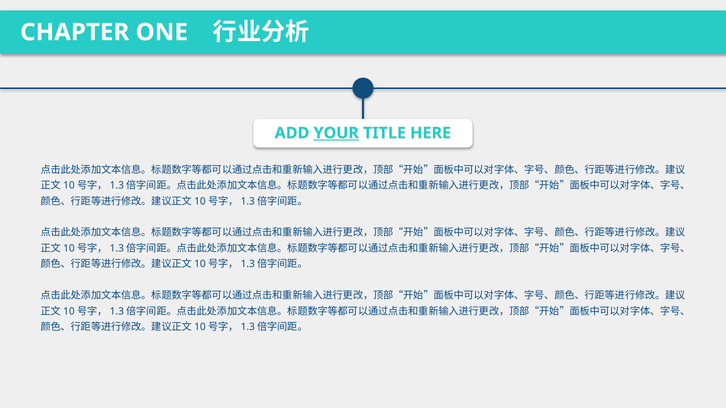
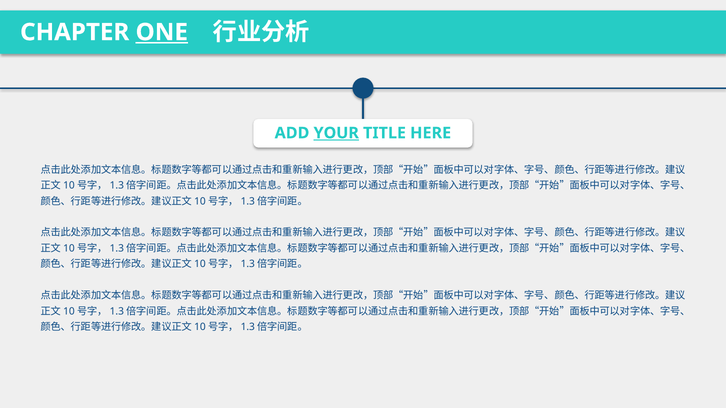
ONE underline: none -> present
